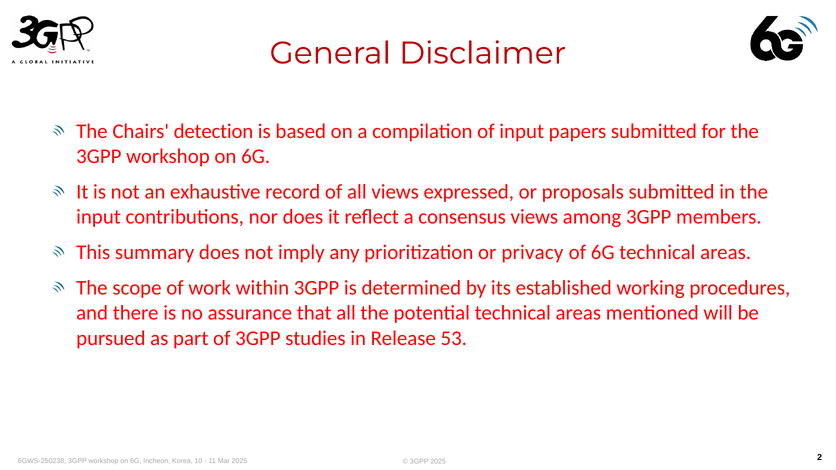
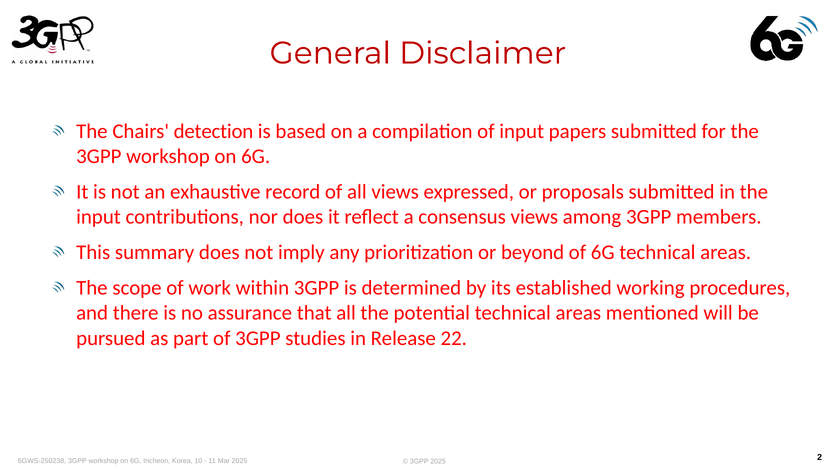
privacy: privacy -> beyond
53: 53 -> 22
